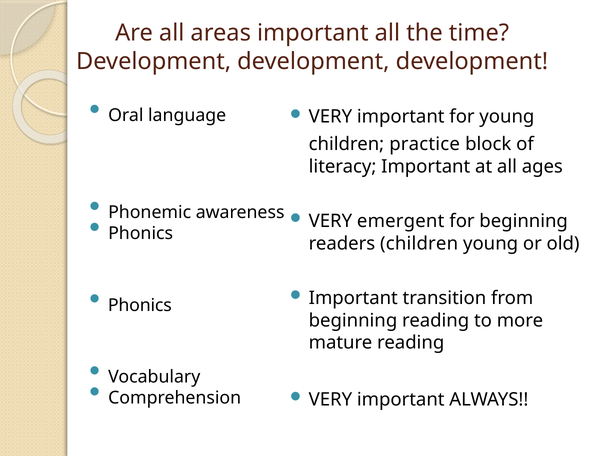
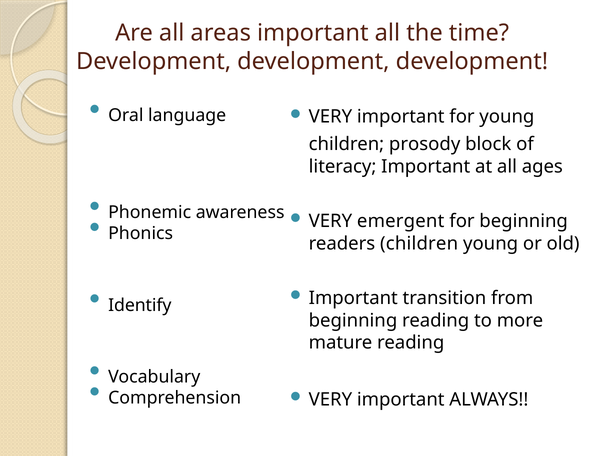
practice: practice -> prosody
Phonics at (140, 305): Phonics -> Identify
